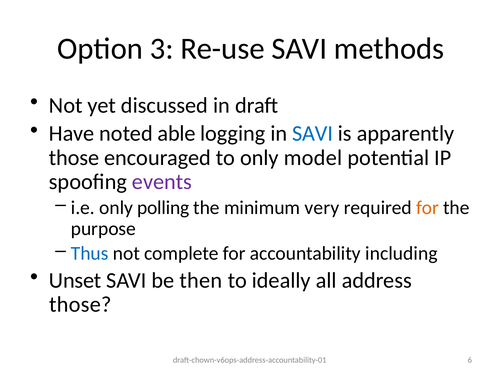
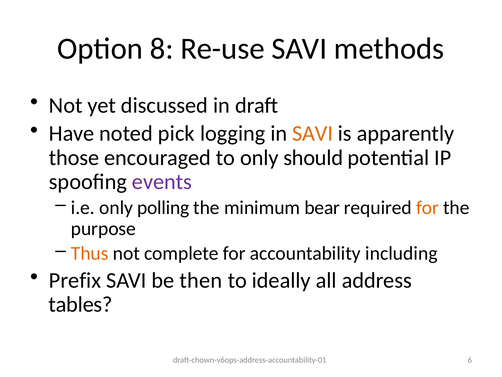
3: 3 -> 8
able: able -> pick
SAVI at (313, 133) colour: blue -> orange
model: model -> should
very: very -> bear
Thus colour: blue -> orange
Unset: Unset -> Prefix
those at (80, 304): those -> tables
